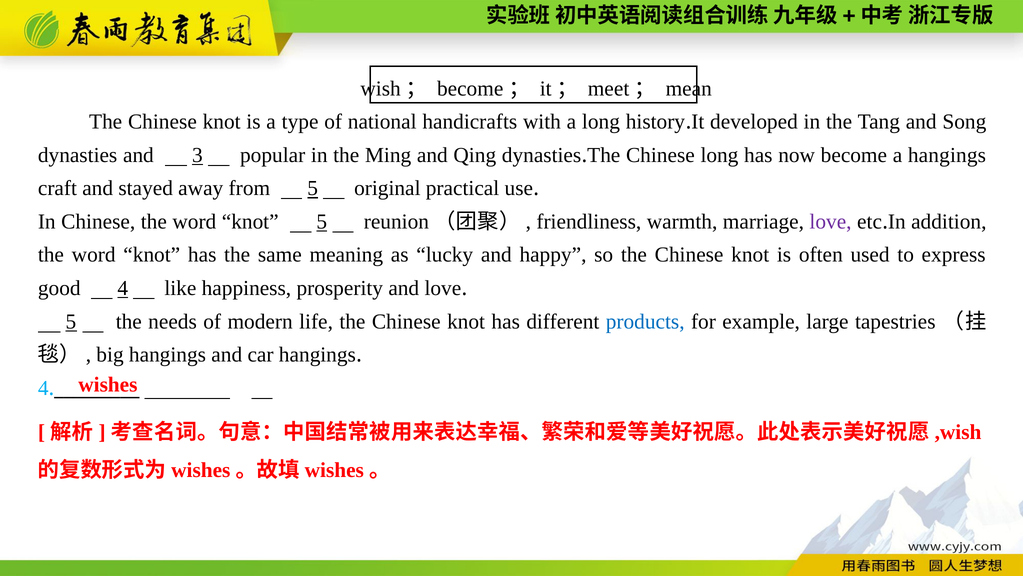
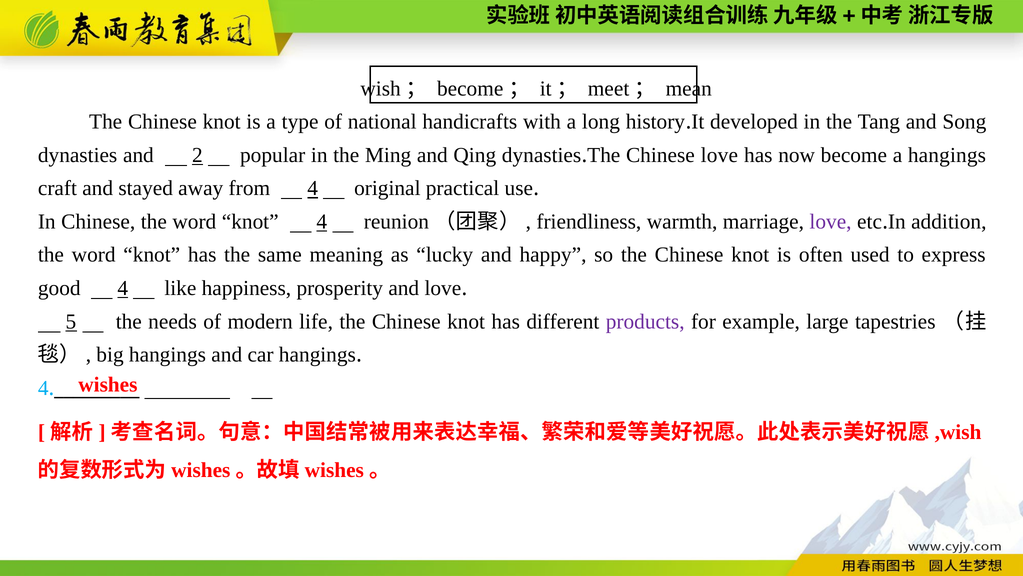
3: 3 -> 2
Chinese long: long -> love
from 5: 5 -> 4
knot 5: 5 -> 4
products colour: blue -> purple
